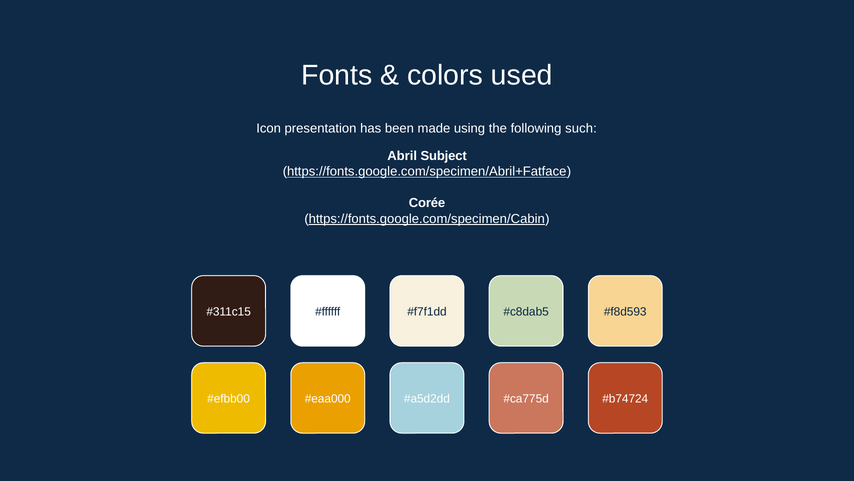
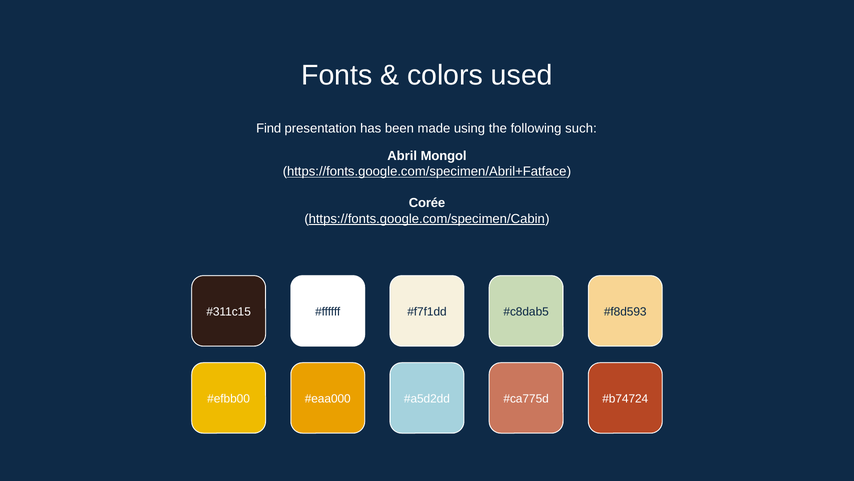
Icon: Icon -> Find
Subject: Subject -> Mongol
